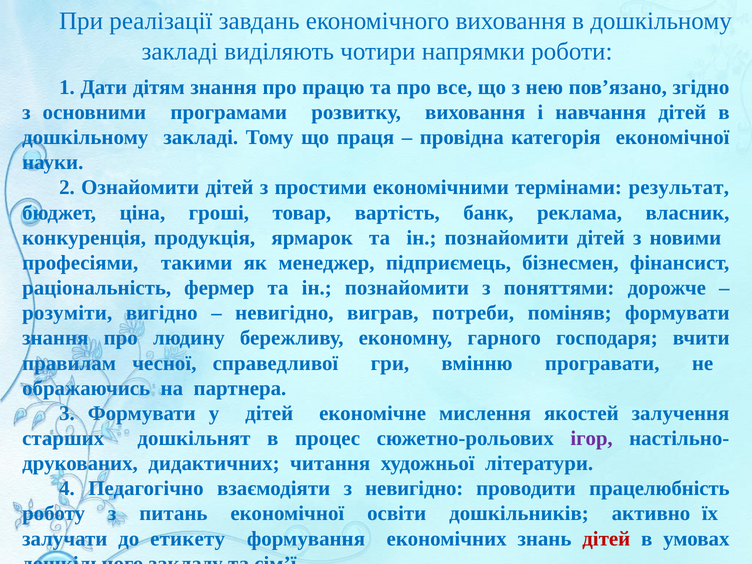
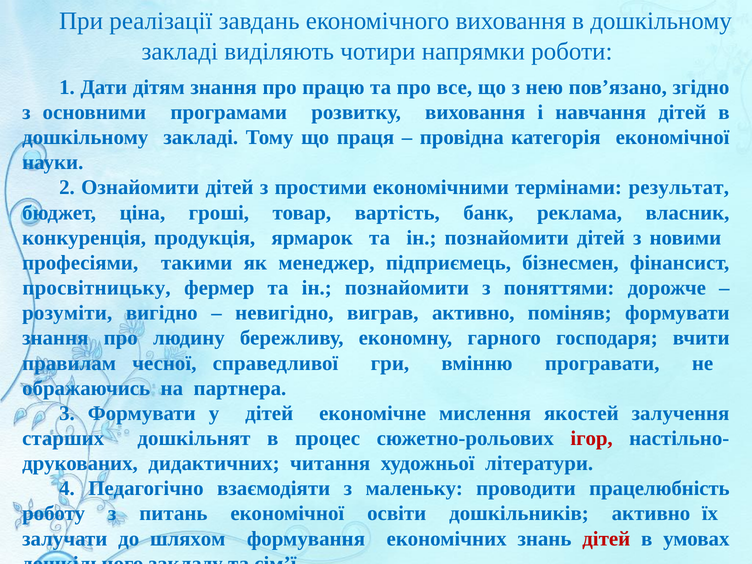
раціональність: раціональність -> просвітницьку
виграв потреби: потреби -> активно
ігор colour: purple -> red
з невигідно: невигідно -> маленьку
етикету: етикету -> шляхом
